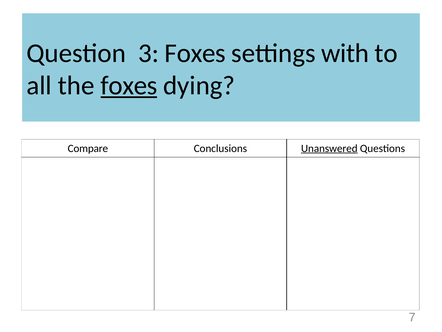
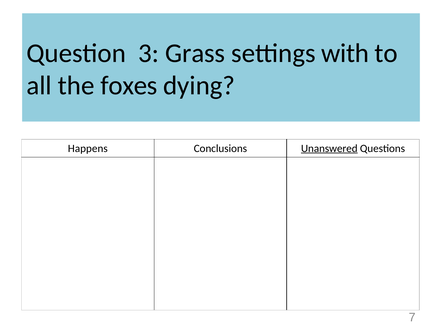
3 Foxes: Foxes -> Grass
foxes at (129, 85) underline: present -> none
Compare: Compare -> Happens
